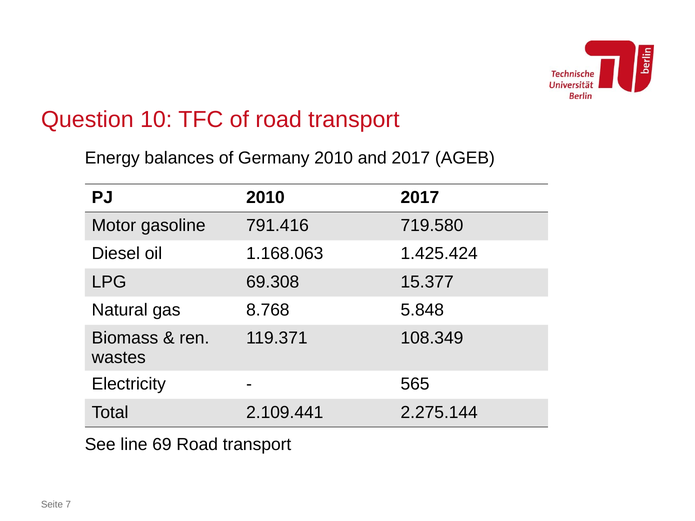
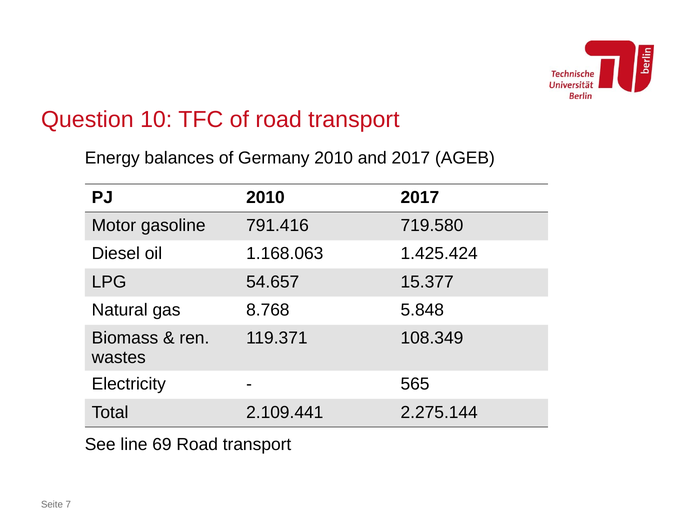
69.308: 69.308 -> 54.657
